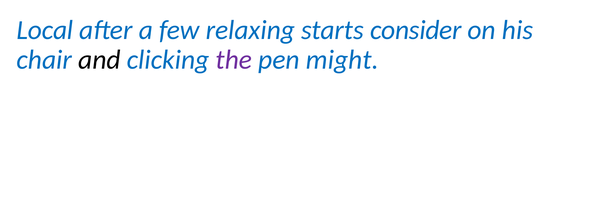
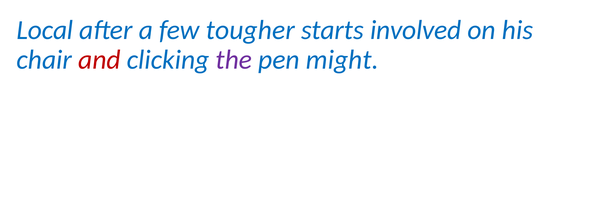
relaxing: relaxing -> tougher
consider: consider -> involved
and colour: black -> red
